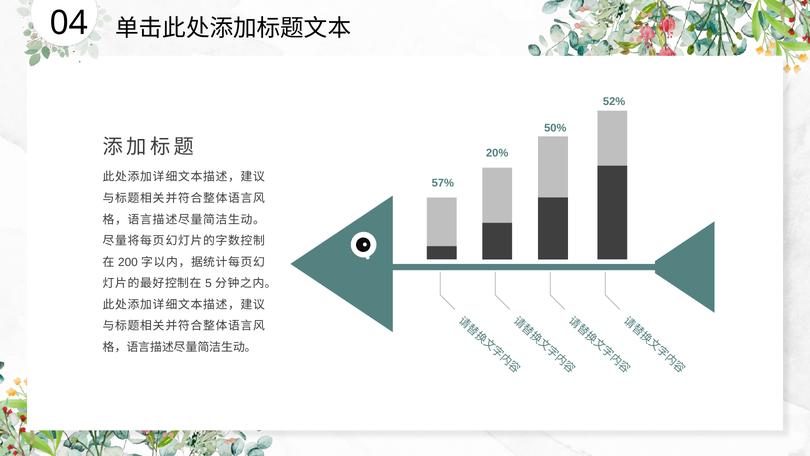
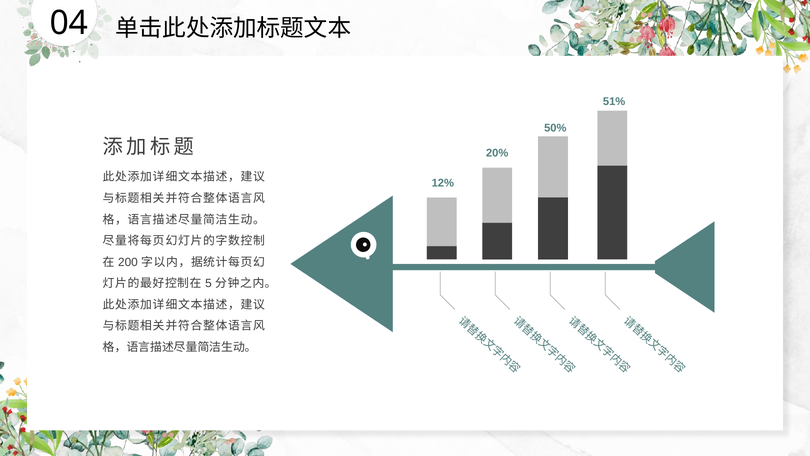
52%: 52% -> 51%
57%: 57% -> 12%
